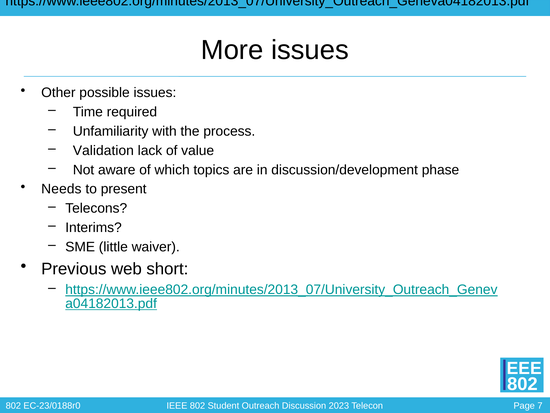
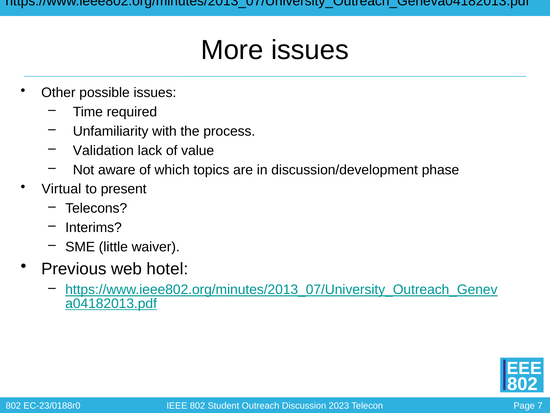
Needs: Needs -> Virtual
short: short -> hotel
